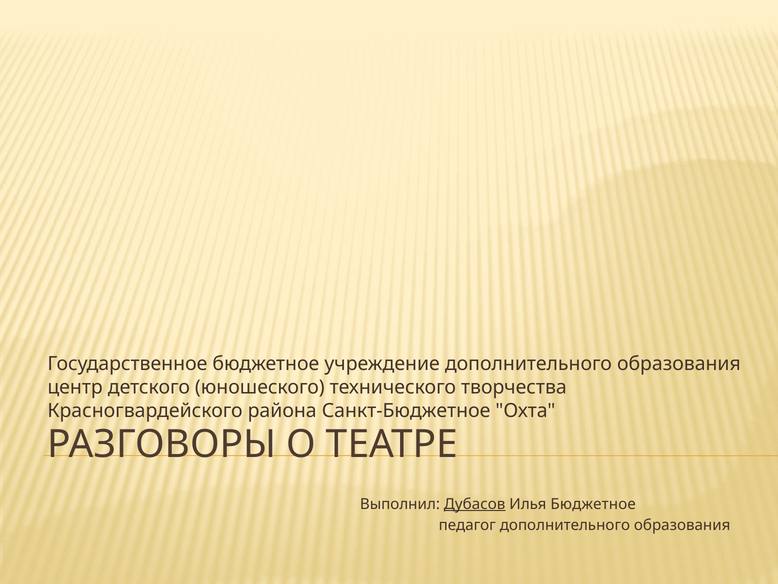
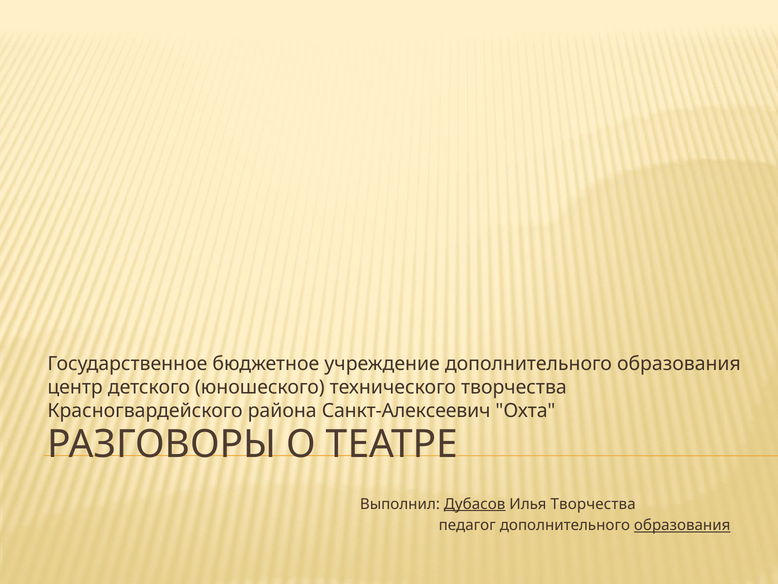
Санкт-Бюджетное: Санкт-Бюджетное -> Санкт-Алексеевич
Илья Бюджетное: Бюджетное -> Творчества
образования at (682, 525) underline: none -> present
